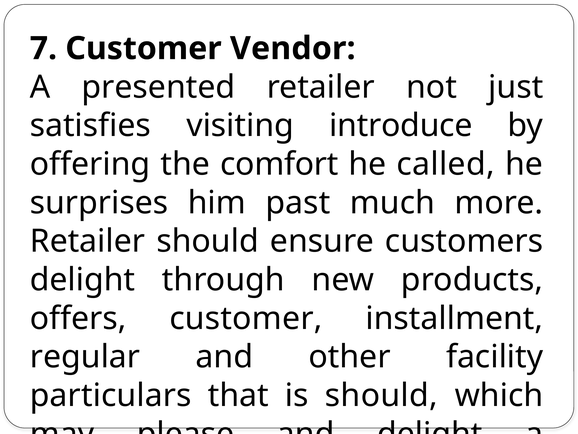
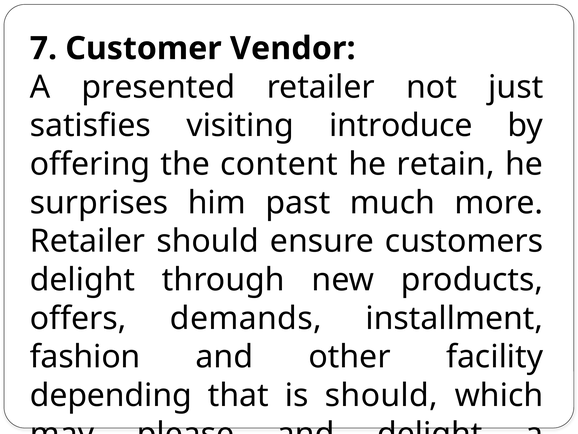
comfort: comfort -> content
called: called -> retain
offers customer: customer -> demands
regular: regular -> fashion
particulars: particulars -> depending
